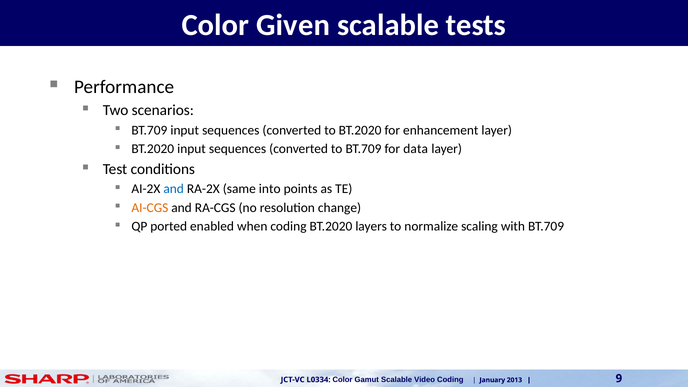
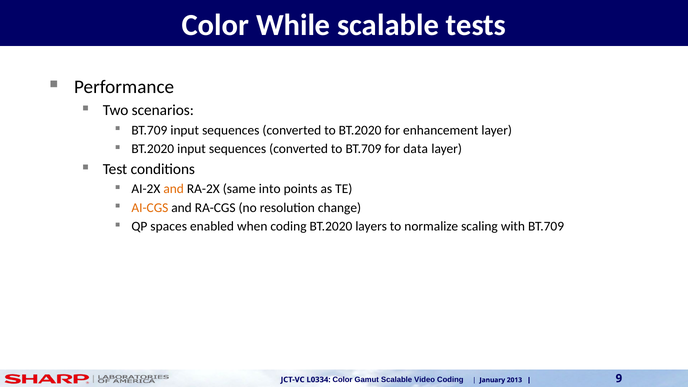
Given: Given -> While
and at (174, 189) colour: blue -> orange
ported: ported -> spaces
